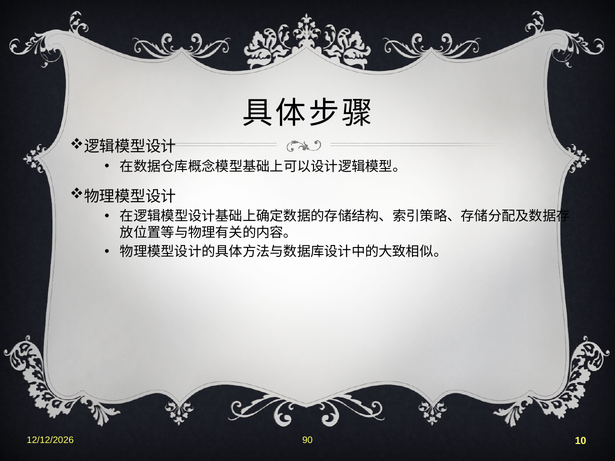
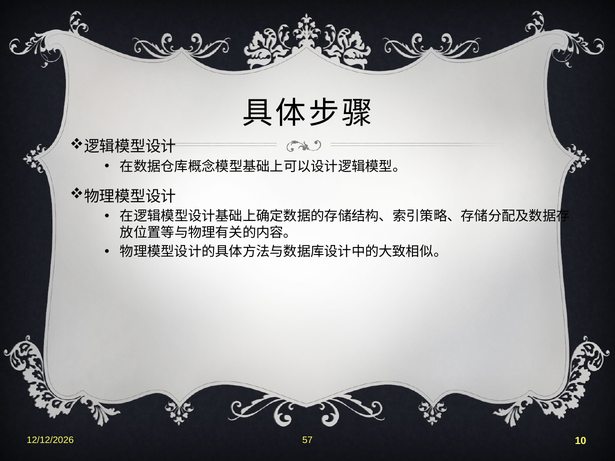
90: 90 -> 57
